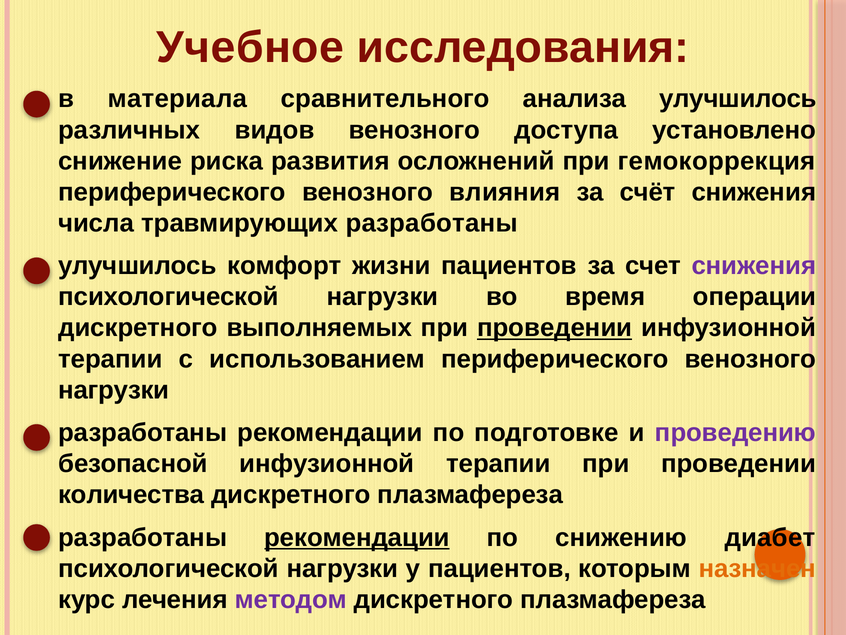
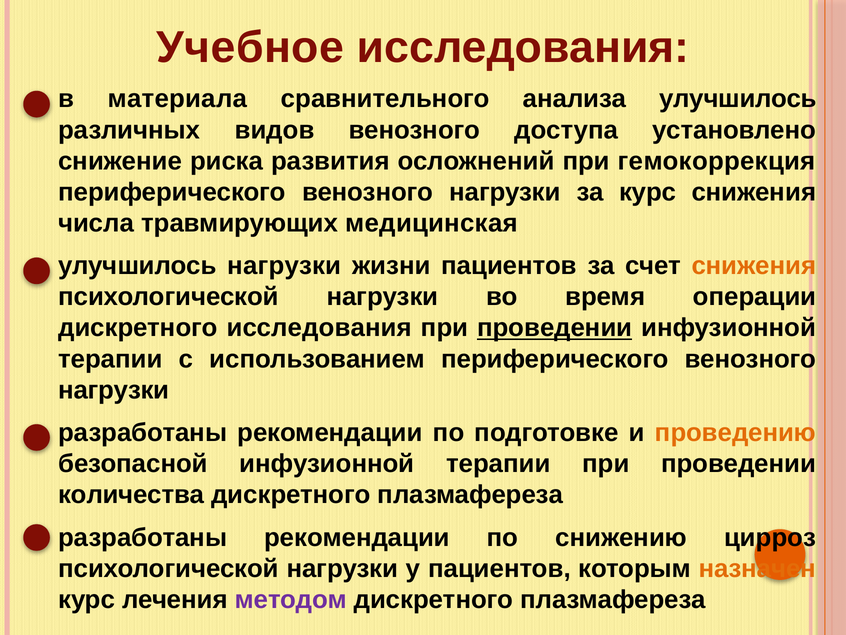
влияния at (505, 192): влияния -> нагрузки
за счёт: счёт -> курс
травмирующих разработаны: разработаны -> медицинская
улучшилось комфорт: комфорт -> нагрузки
снижения at (754, 266) colour: purple -> orange
дискретного выполняемых: выполняемых -> исследования
проведению colour: purple -> orange
рекомендации at (357, 537) underline: present -> none
диабет: диабет -> цирроз
